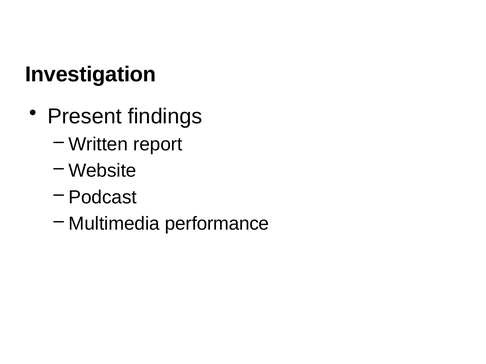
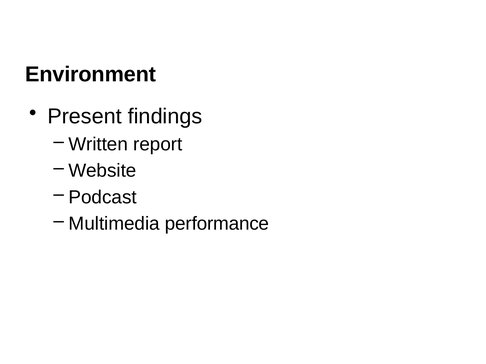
Investigation: Investigation -> Environment
